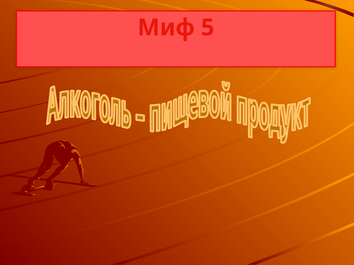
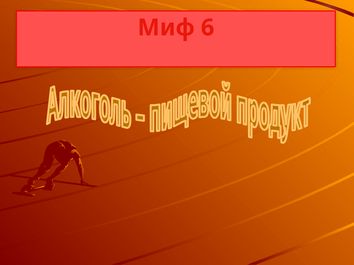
5: 5 -> 6
